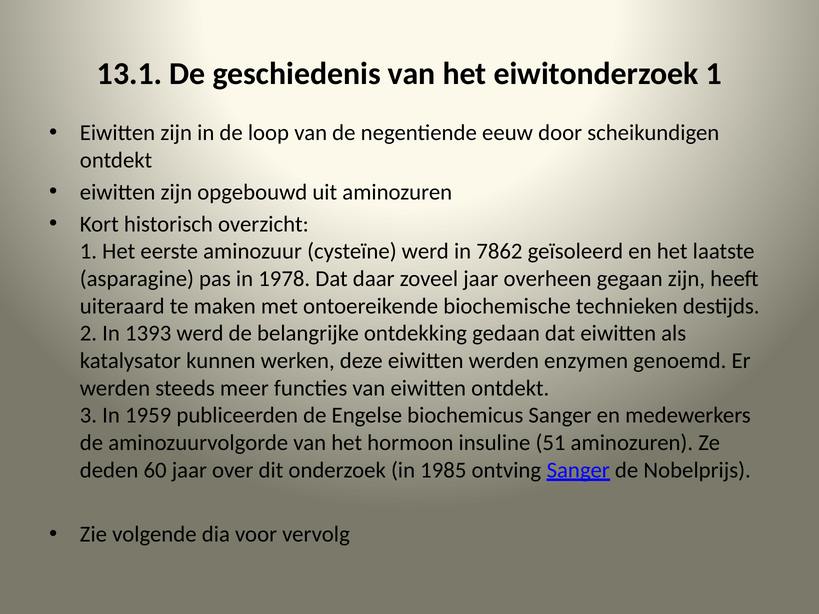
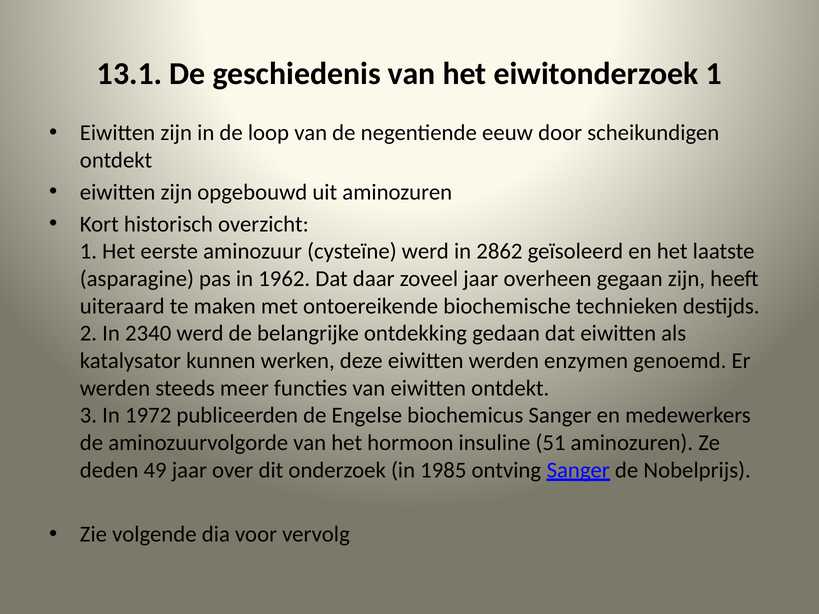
7862: 7862 -> 2862
1978: 1978 -> 1962
1393: 1393 -> 2340
1959: 1959 -> 1972
60: 60 -> 49
